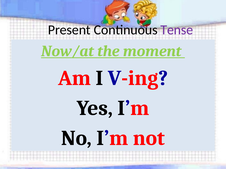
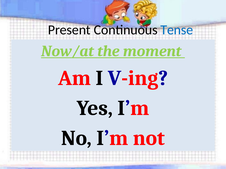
Tense colour: purple -> blue
